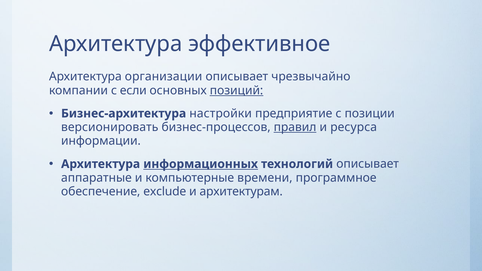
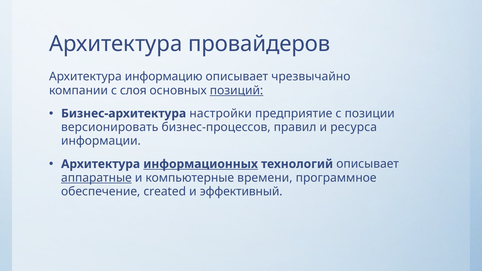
эффективное: эффективное -> провайдеров
организации: организации -> информацию
если: если -> слоя
правил underline: present -> none
аппаратные underline: none -> present
exclude: exclude -> created
архитектурам: архитектурам -> эффективный
